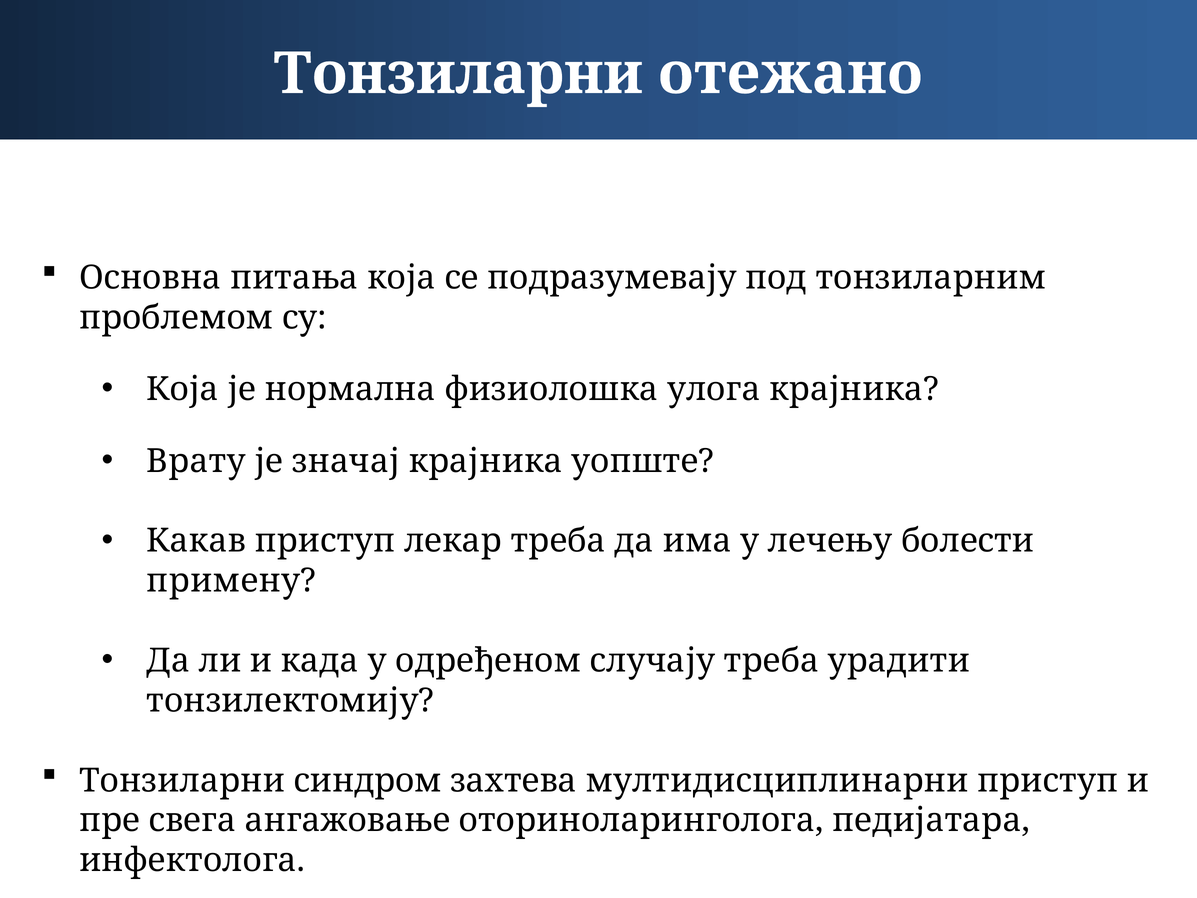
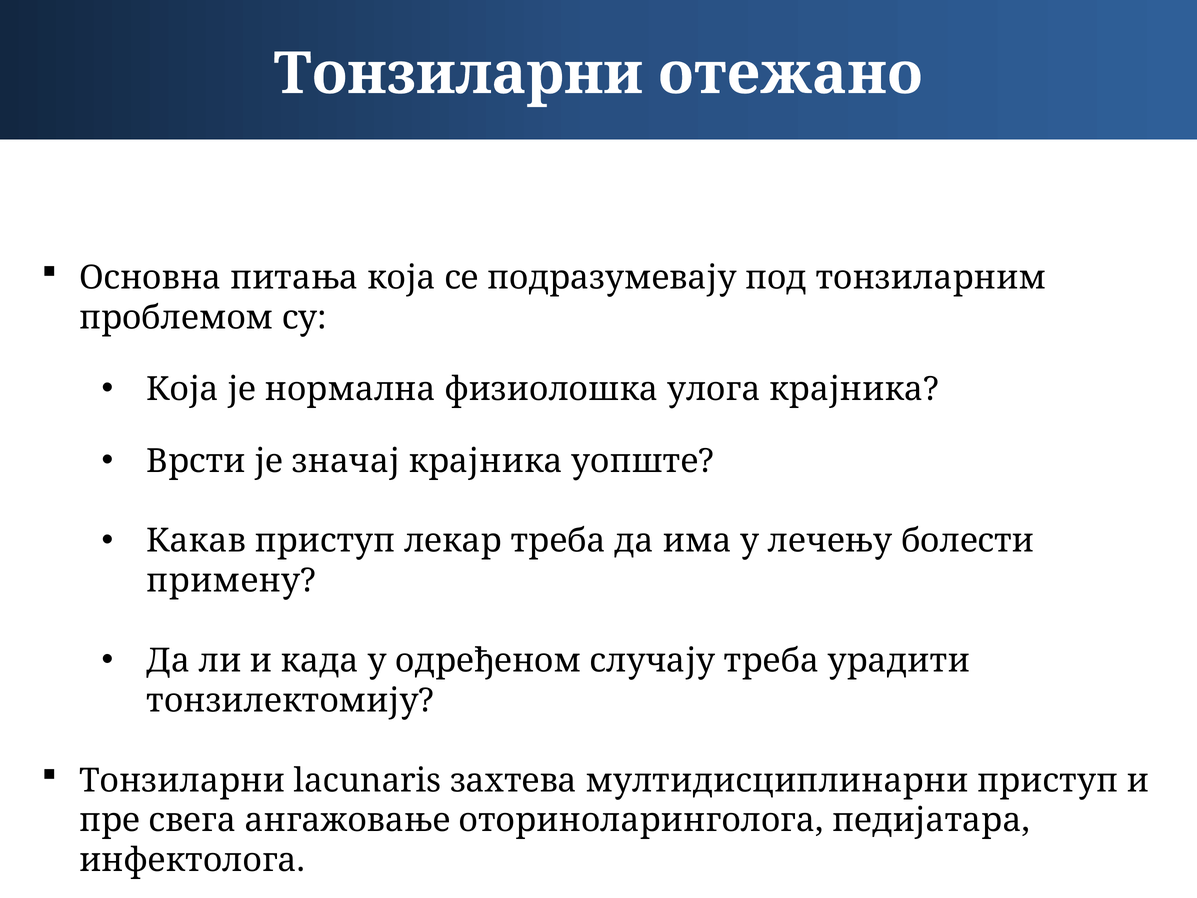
Врату: Врату -> Врсти
синдром: синдром -> lacunaris
